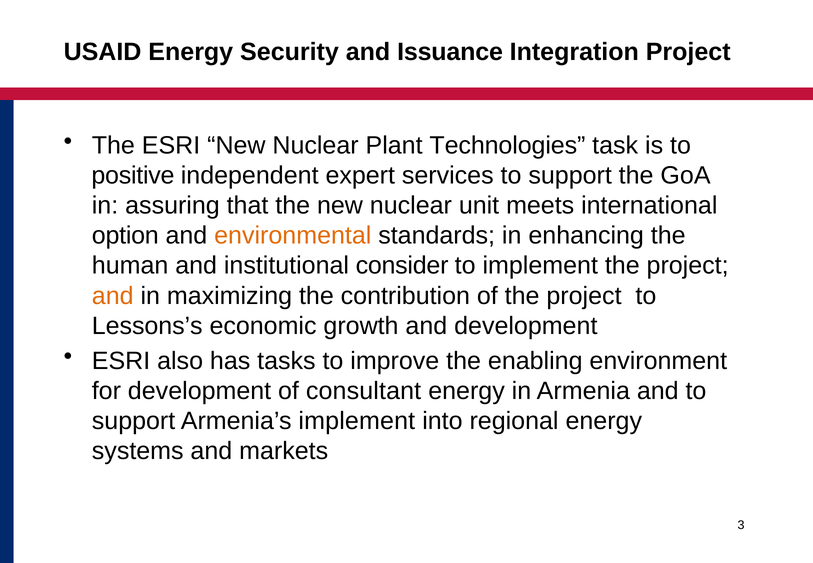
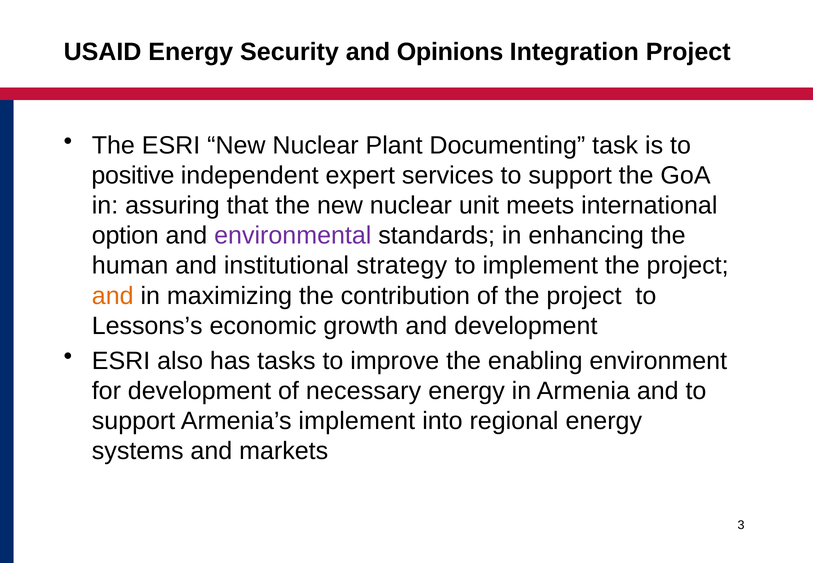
Issuance: Issuance -> Opinions
Technologies: Technologies -> Documenting
environmental colour: orange -> purple
consider: consider -> strategy
consultant: consultant -> necessary
